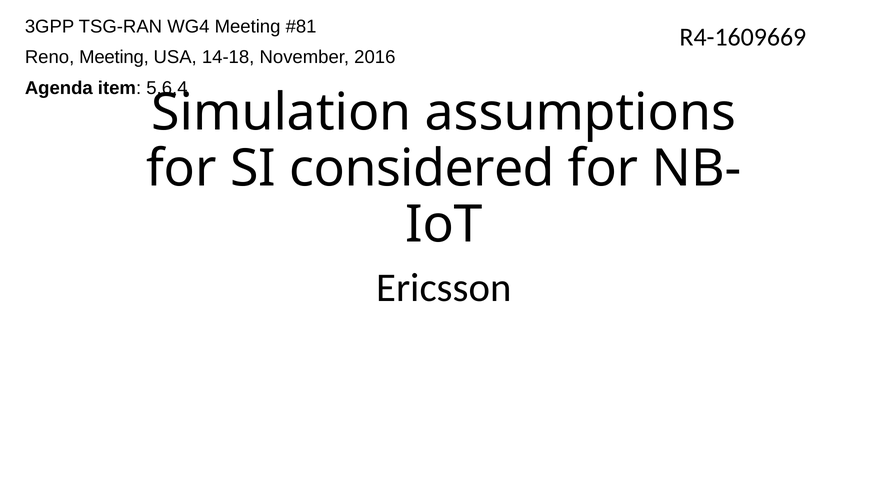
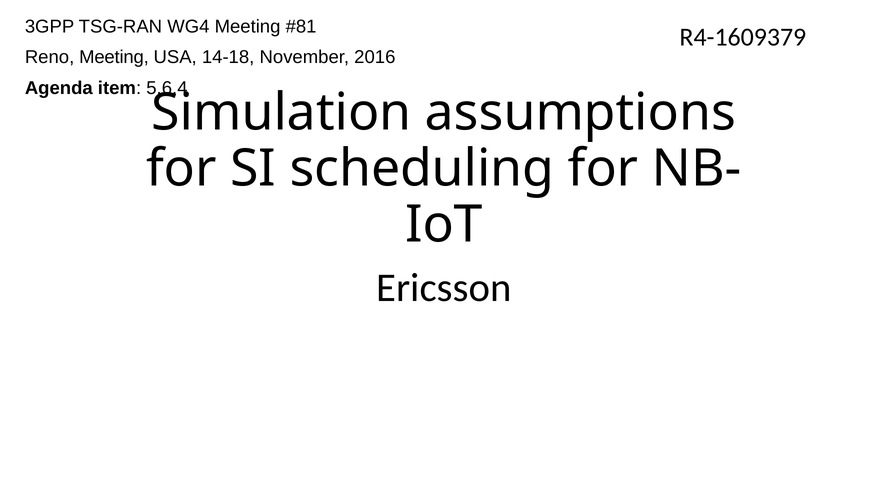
R4-1609669: R4-1609669 -> R4-1609379
considered: considered -> scheduling
